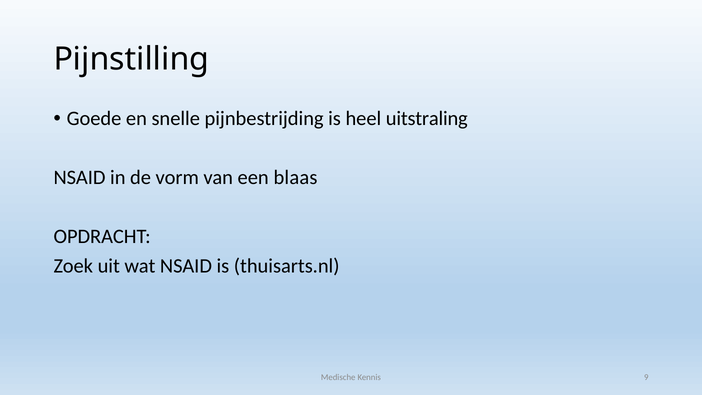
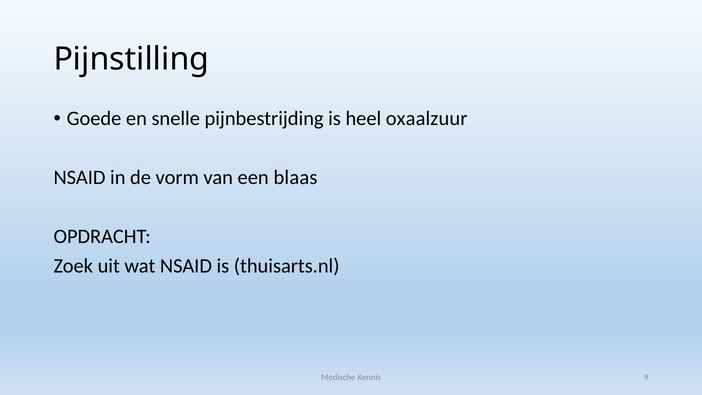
uitstraling: uitstraling -> oxaalzuur
